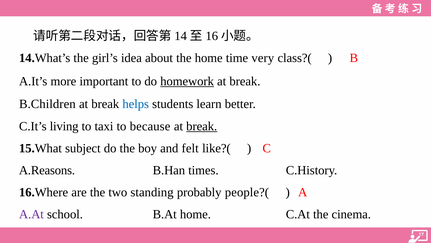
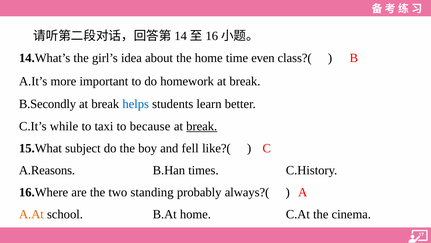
very: very -> even
homework underline: present -> none
B.Children: B.Children -> B.Secondly
living: living -> while
felt: felt -> fell
people?(: people?( -> always?(
A.At colour: purple -> orange
